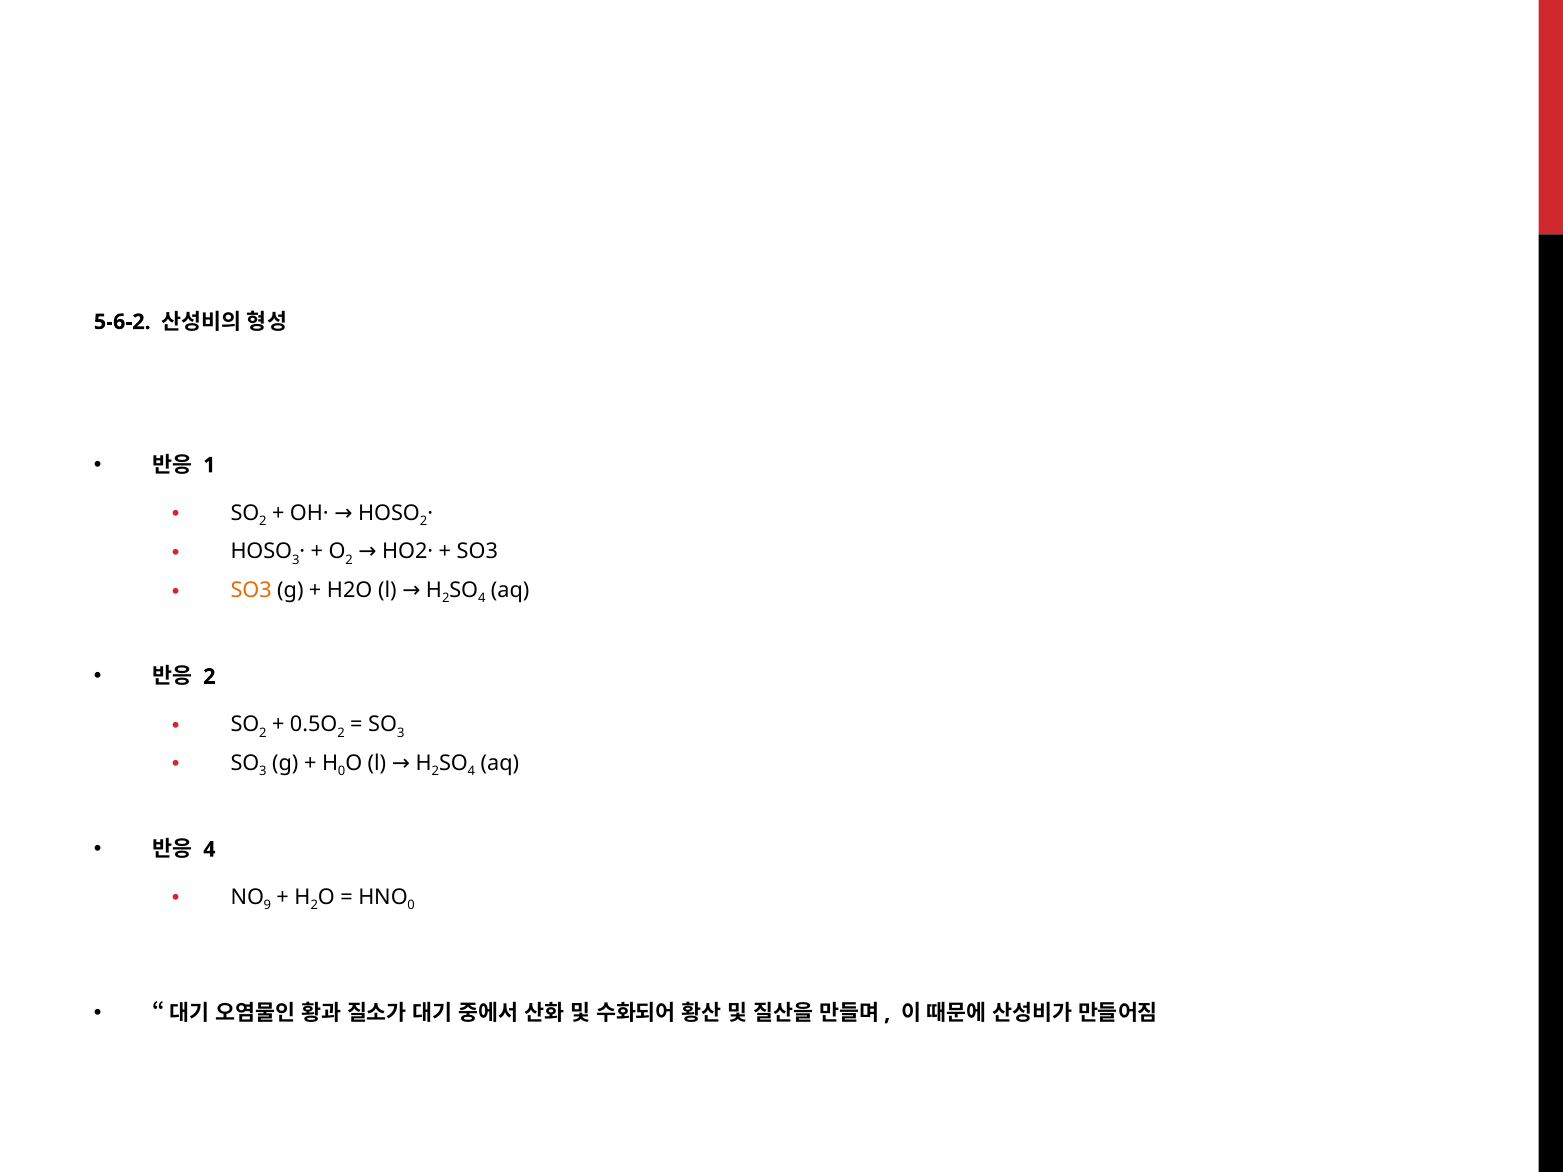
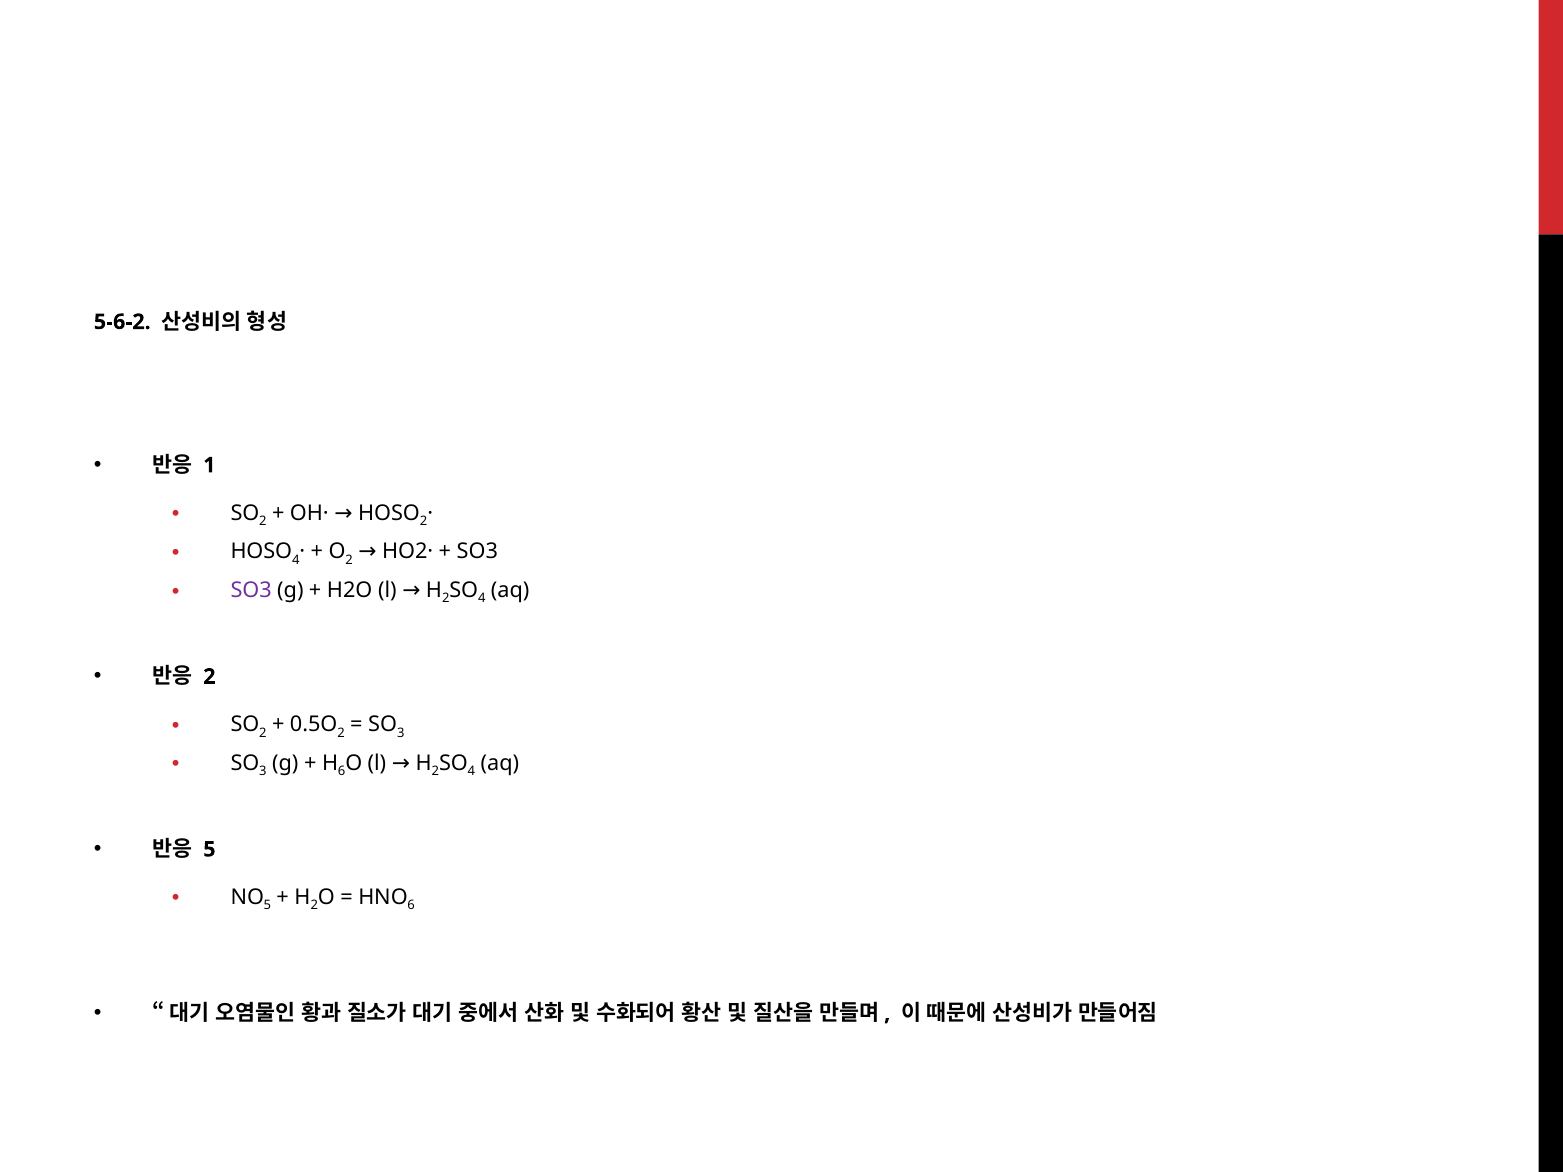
3 at (296, 560): 3 -> 4
SO3 at (251, 590) colour: orange -> purple
0 at (342, 772): 0 -> 6
4 at (209, 850): 4 -> 5
9 at (267, 906): 9 -> 5
0 at (411, 906): 0 -> 6
